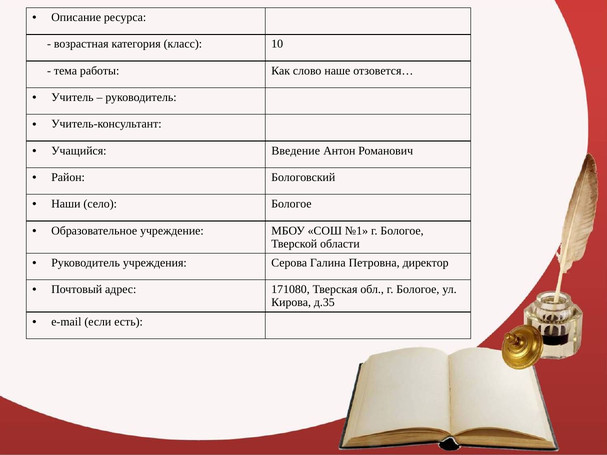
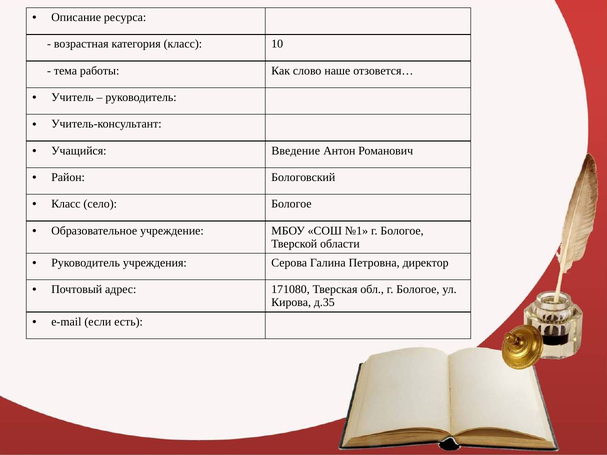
Наши at (66, 204): Наши -> Класс
